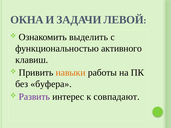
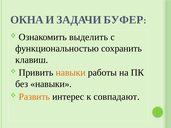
ЛЕВОЙ: ЛЕВОЙ -> БУФЕР
активного: активного -> сохранить
без буфера: буфера -> навыки
Развить colour: purple -> orange
